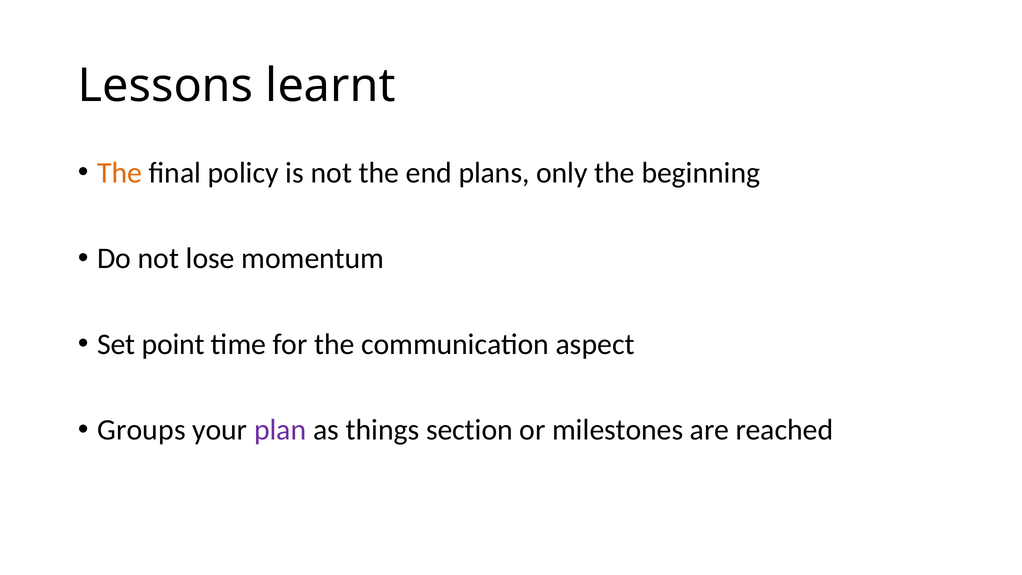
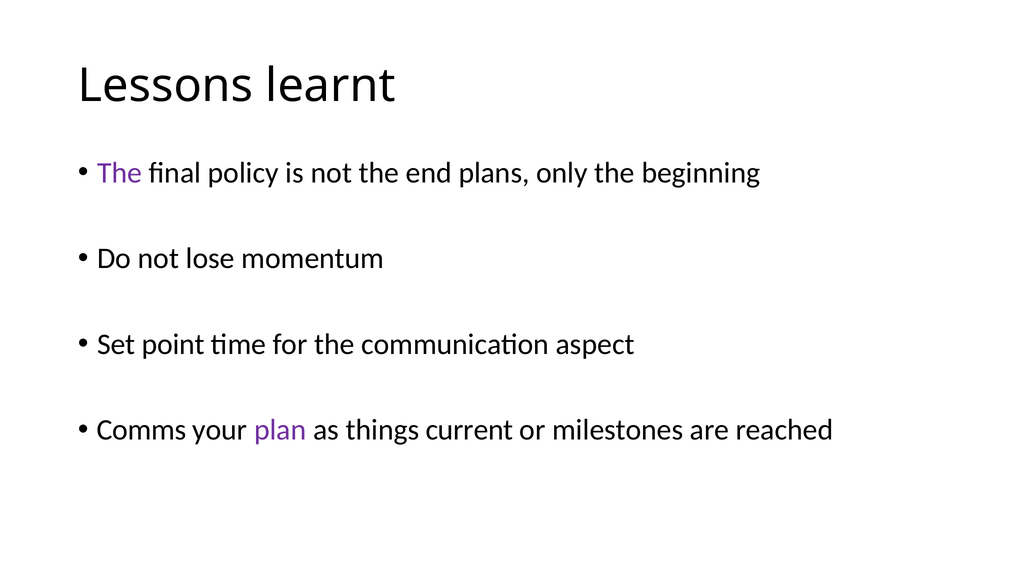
The at (120, 173) colour: orange -> purple
Groups: Groups -> Comms
section: section -> current
